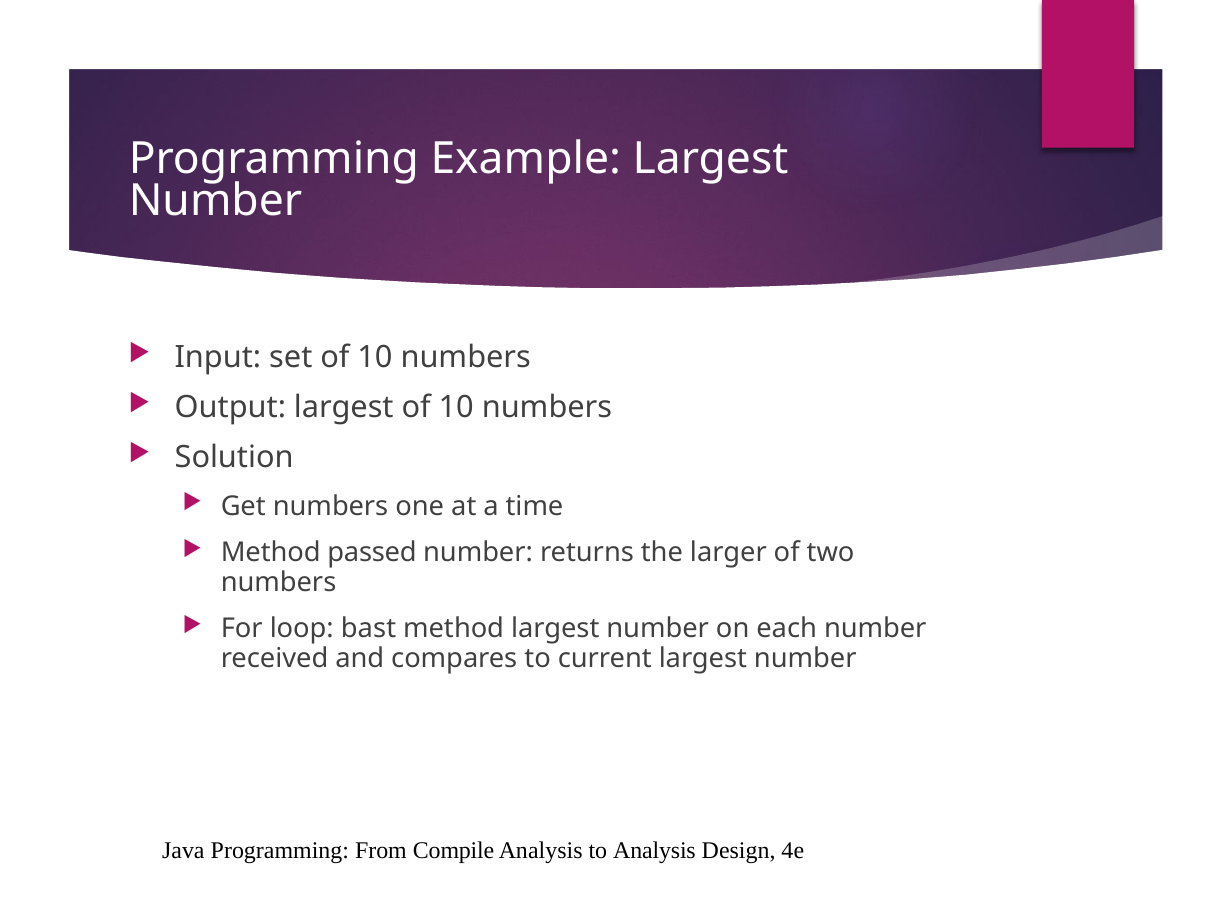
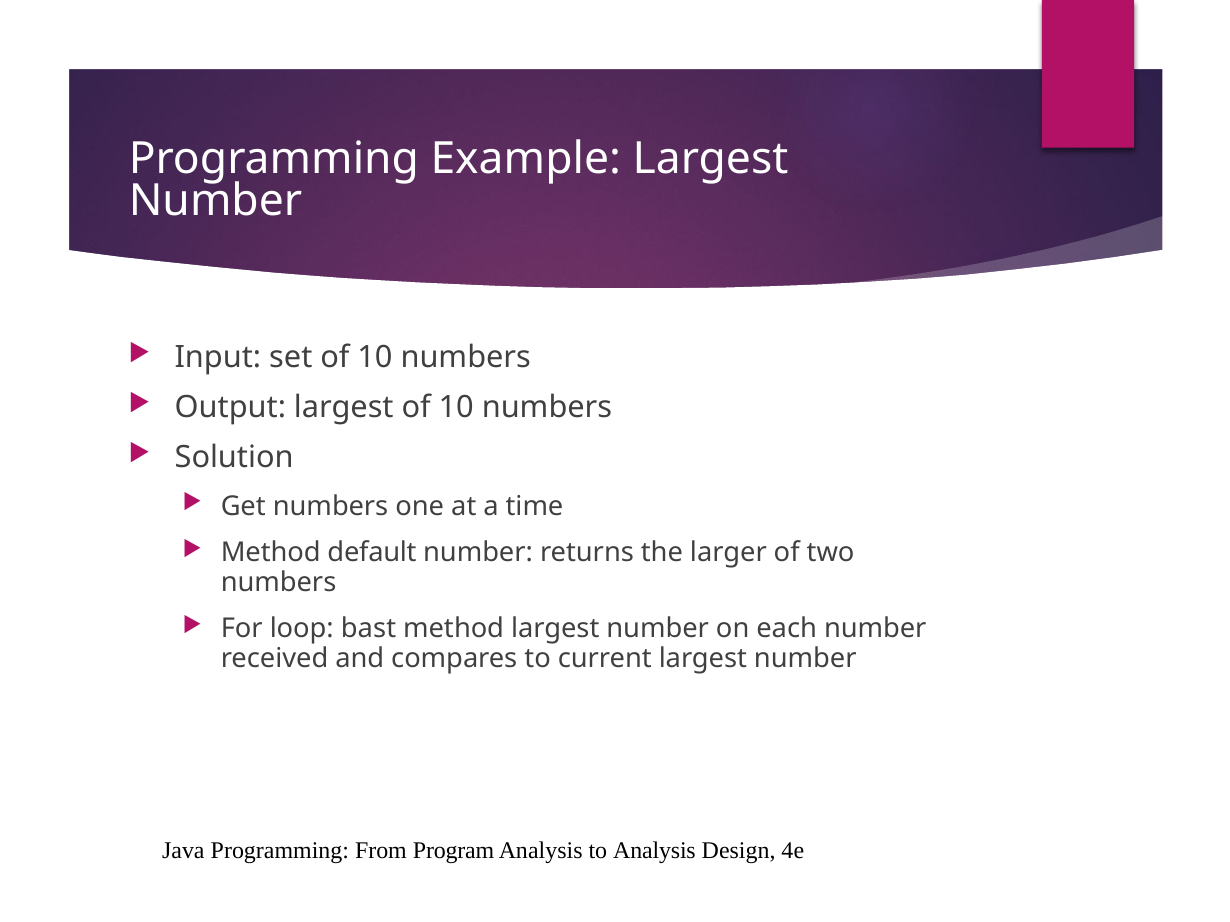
passed: passed -> default
Compile: Compile -> Program
